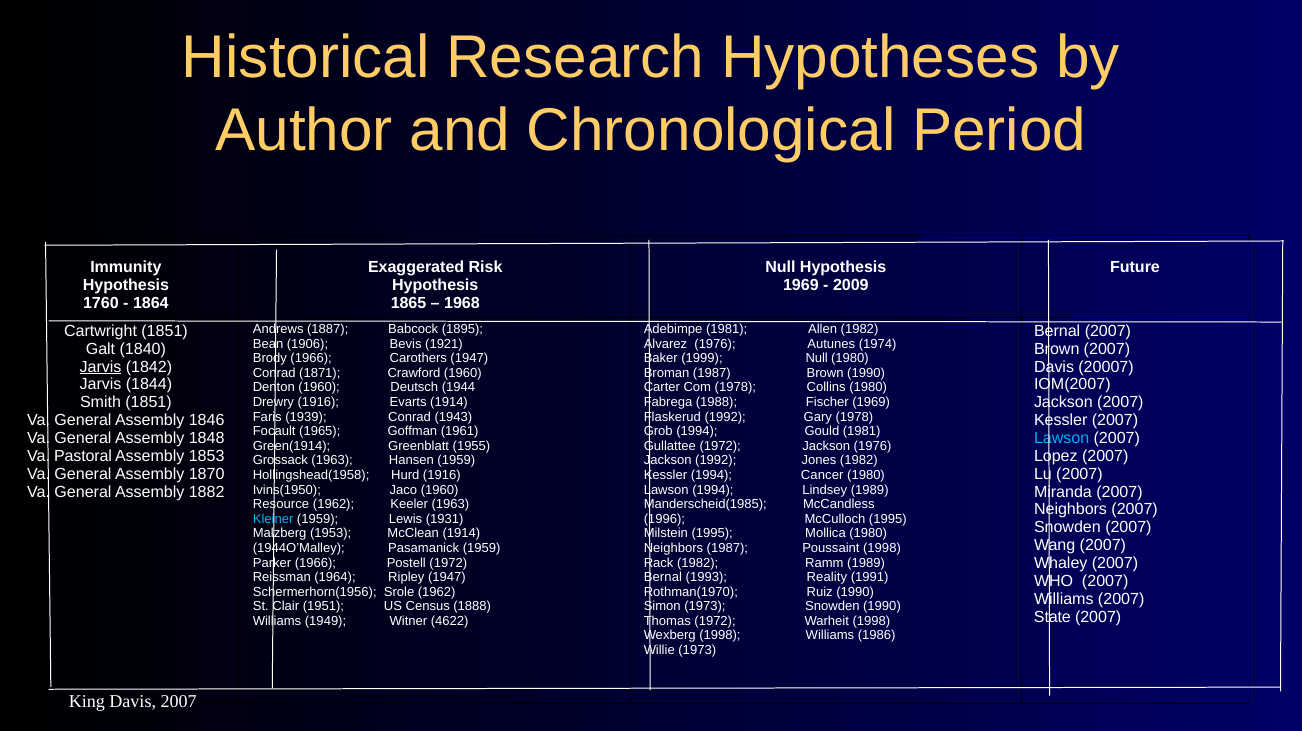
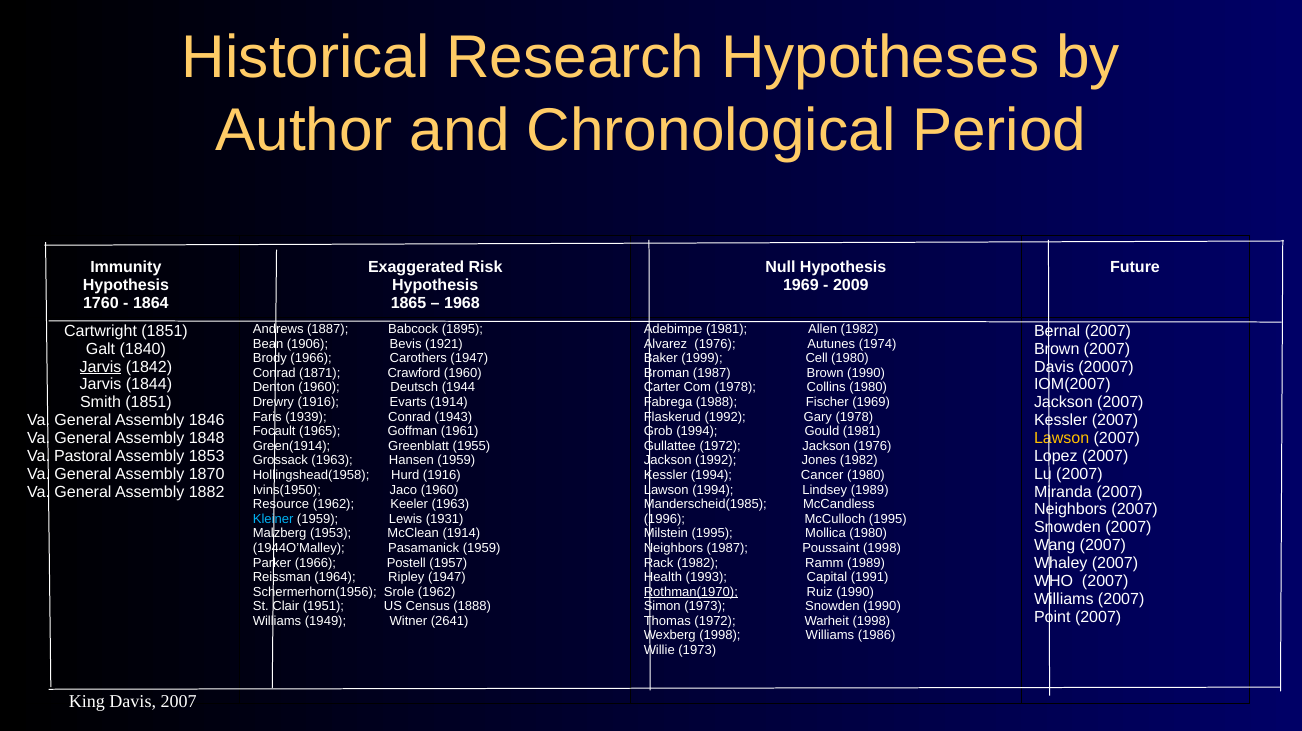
1999 Null: Null -> Cell
Lawson at (1062, 438) colour: light blue -> yellow
Postell 1972: 1972 -> 1957
Bernal at (663, 577): Bernal -> Health
Reality: Reality -> Capital
Rothman(1970 underline: none -> present
State: State -> Point
4622: 4622 -> 2641
